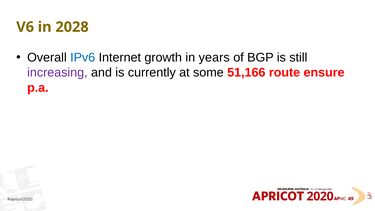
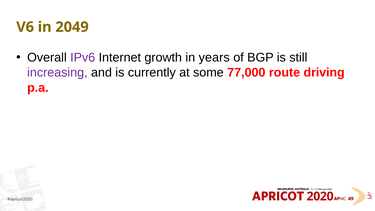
2028: 2028 -> 2049
IPv6 colour: blue -> purple
51,166: 51,166 -> 77,000
ensure: ensure -> driving
